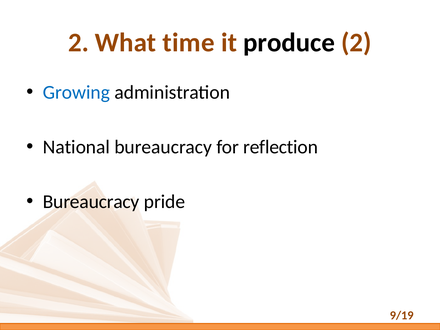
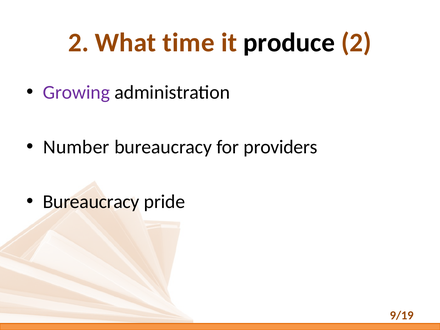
Growing colour: blue -> purple
National: National -> Number
reflection: reflection -> providers
